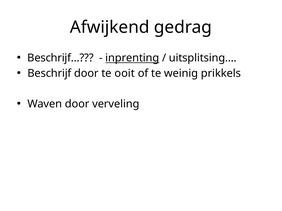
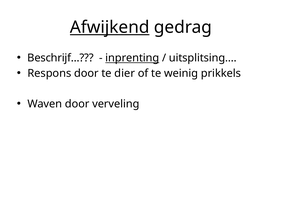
Afwijkend underline: none -> present
Beschrijf: Beschrijf -> Respons
ooit: ooit -> dier
